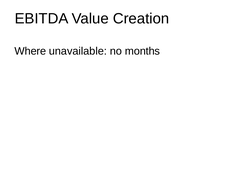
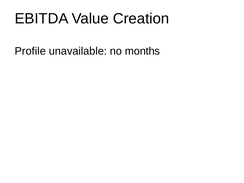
Where: Where -> Profile
